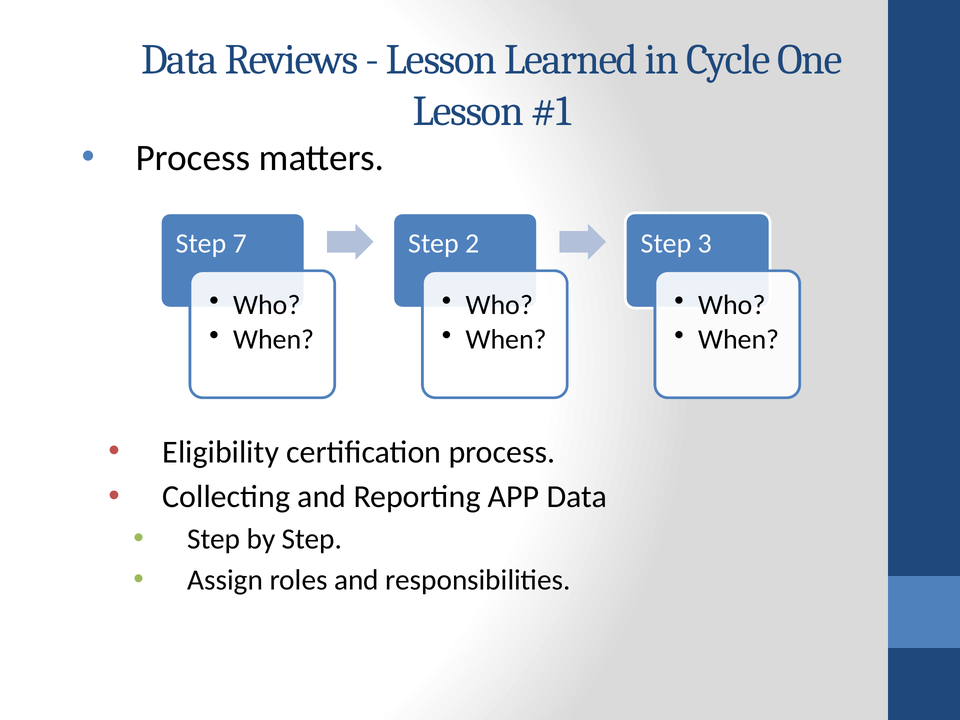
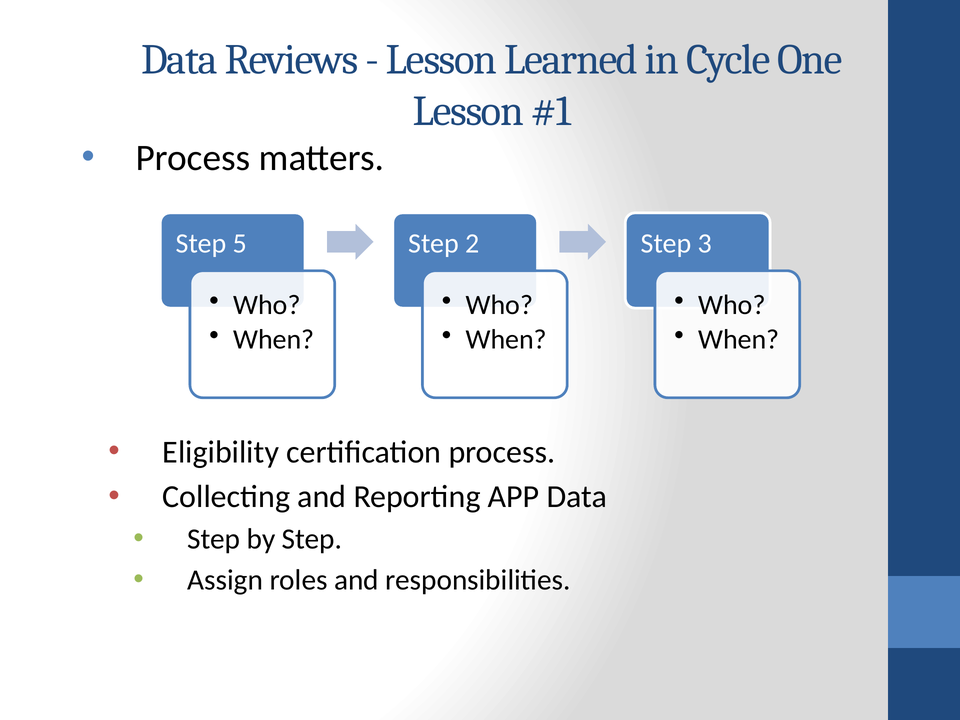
7: 7 -> 5
